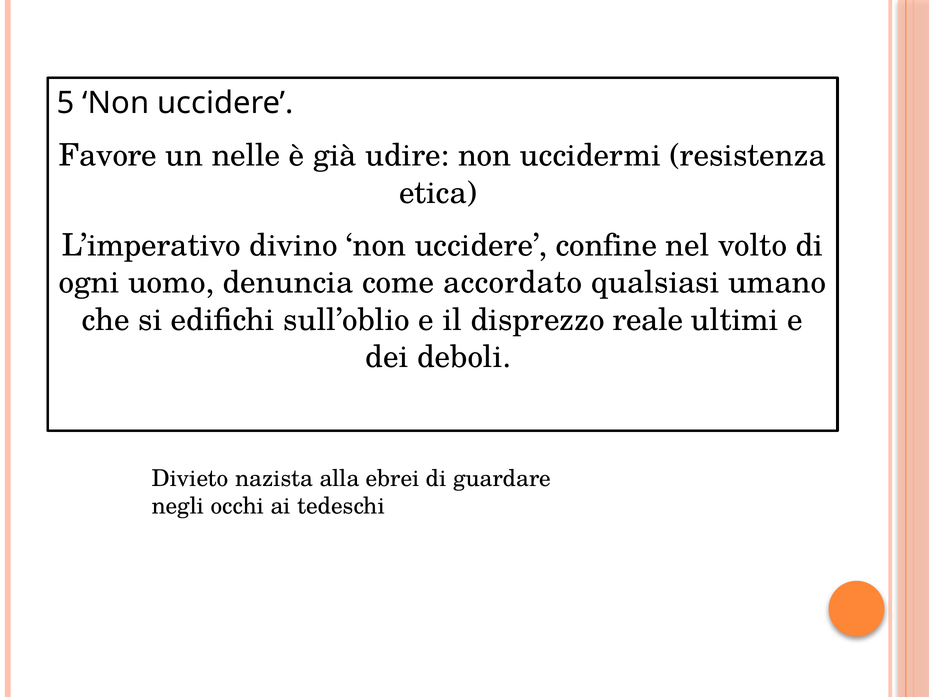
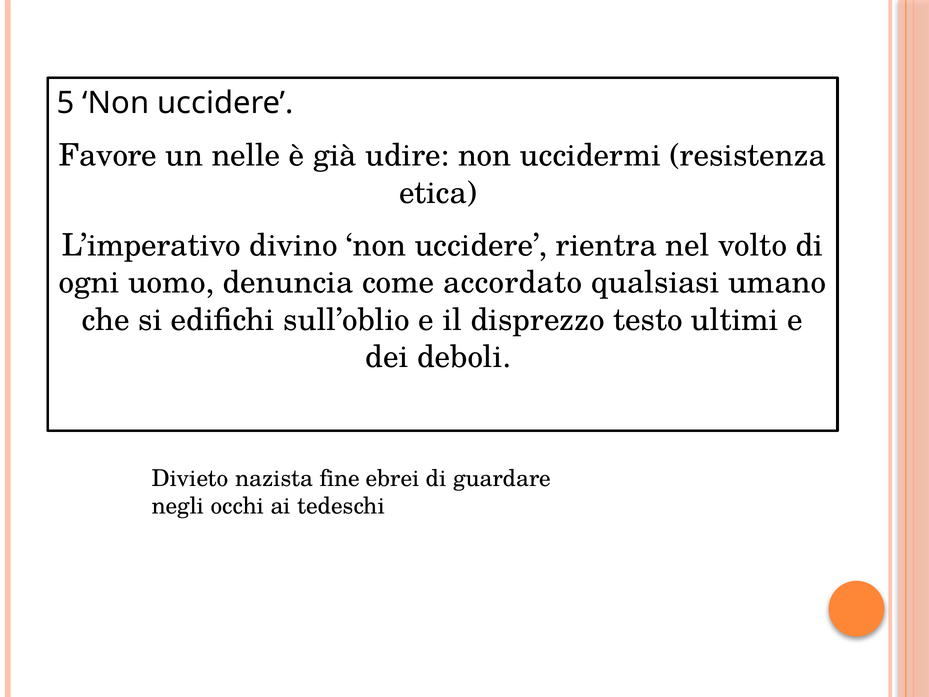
confine: confine -> rientra
reale: reale -> testo
alla: alla -> fine
